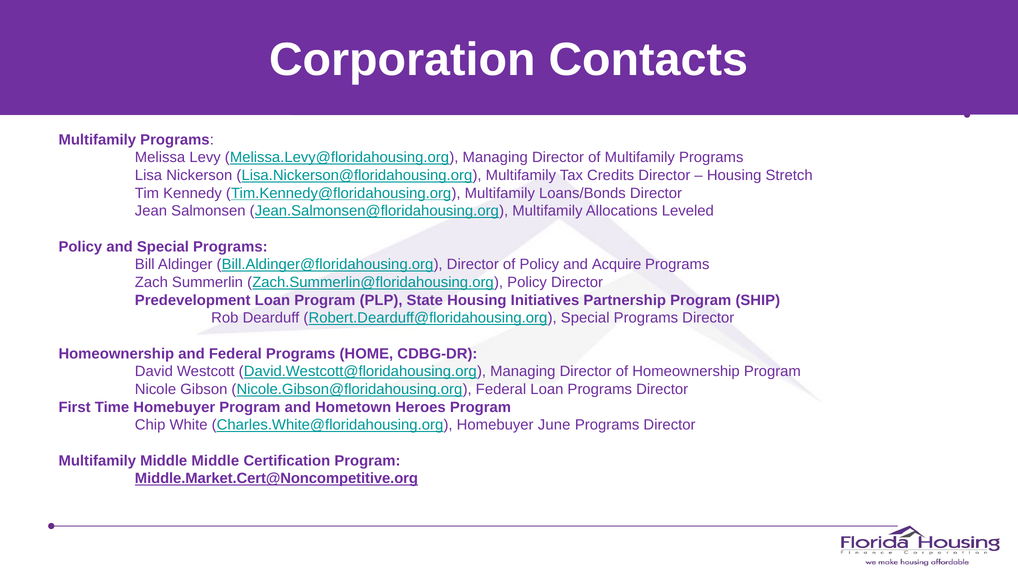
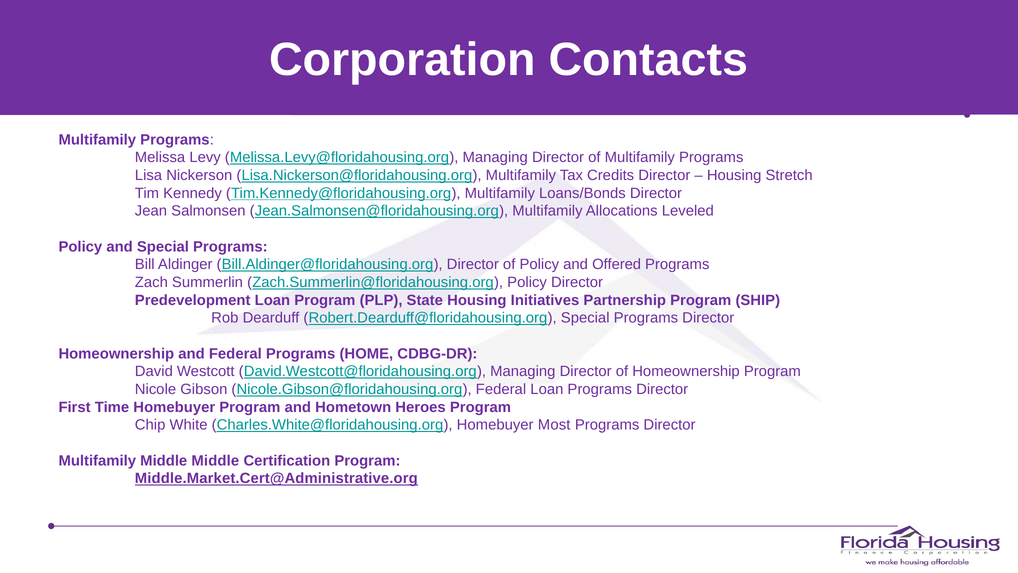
Acquire: Acquire -> Offered
June: June -> Most
Middle.Market.Cert@Noncompetitive.org: Middle.Market.Cert@Noncompetitive.org -> Middle.Market.Cert@Administrative.org
